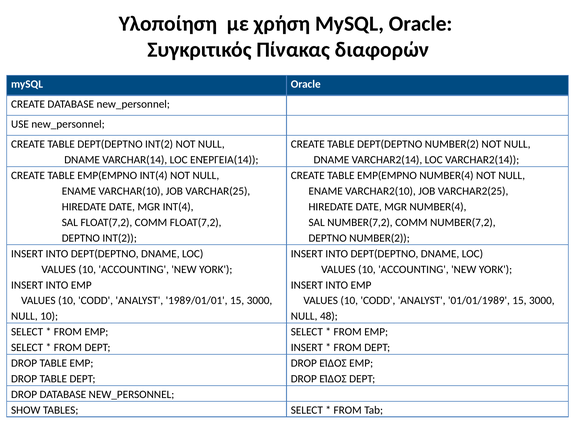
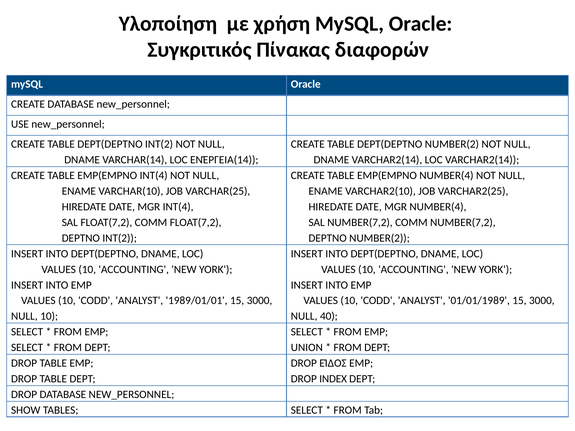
48: 48 -> 40
INSERT at (307, 348): INSERT -> UNION
ΕΊΔΟΣ at (333, 379): ΕΊΔΟΣ -> INDEX
